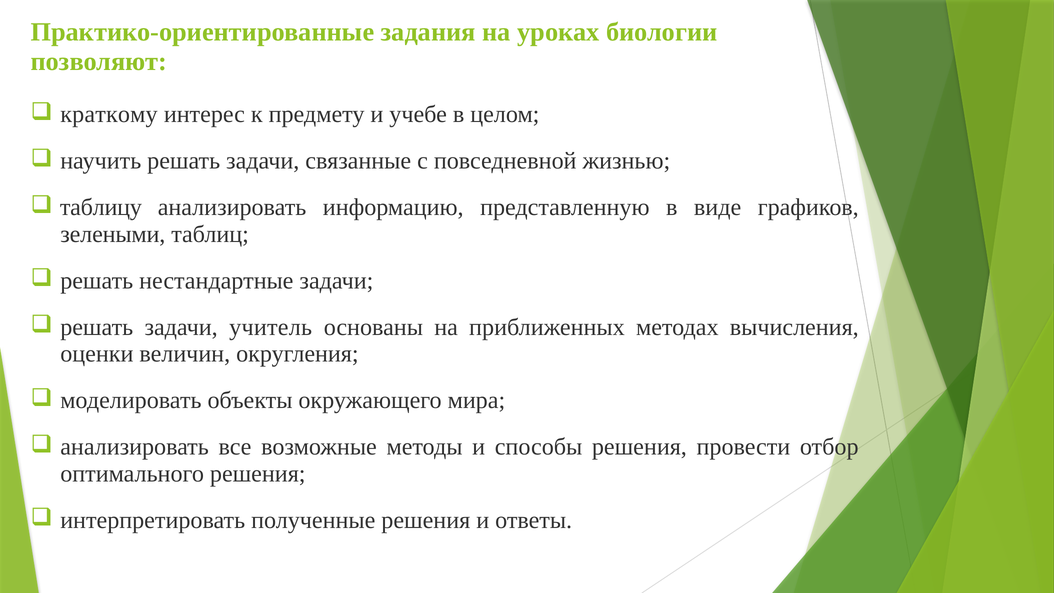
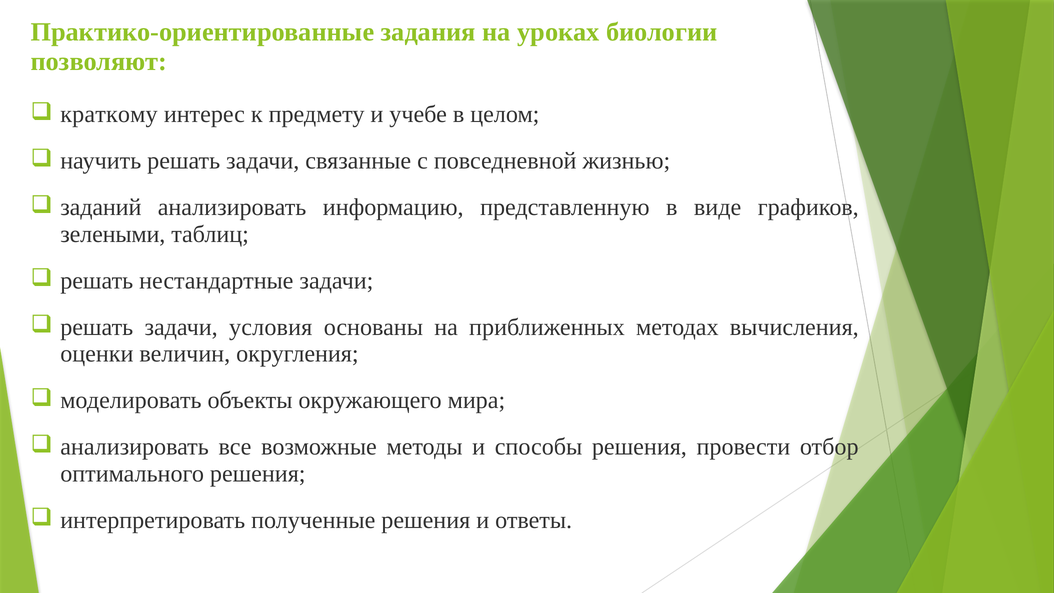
таблицу: таблицу -> заданий
учитель: учитель -> условия
